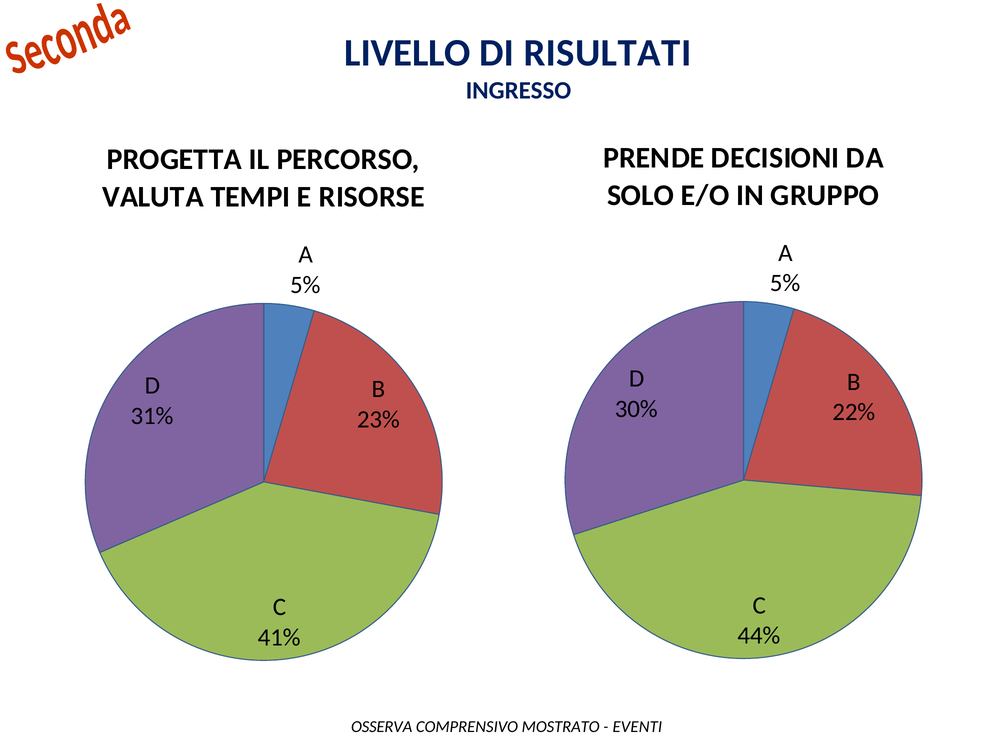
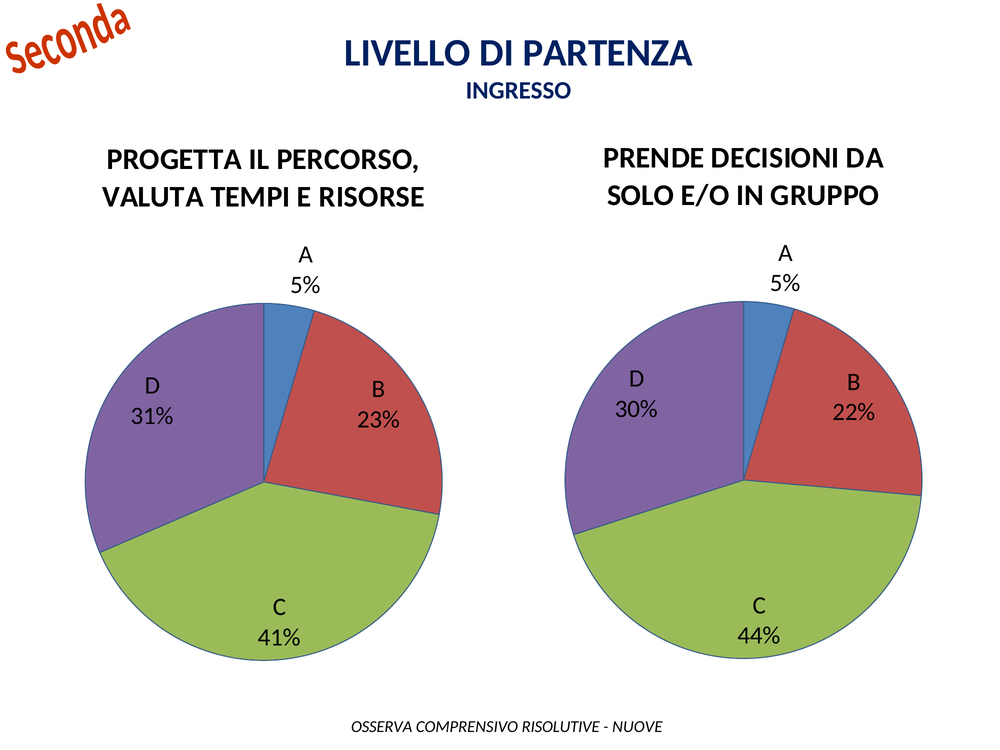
RISULTATI: RISULTATI -> PARTENZA
MOSTRATO: MOSTRATO -> RISOLUTIVE
EVENTI: EVENTI -> NUOVE
